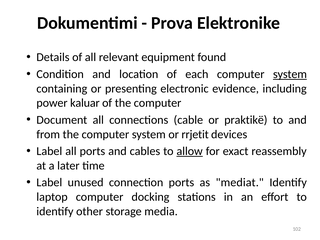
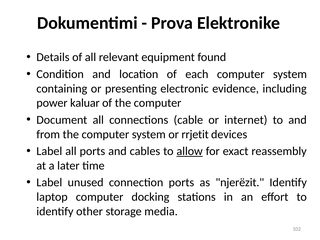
system at (290, 74) underline: present -> none
praktikë: praktikë -> internet
mediat: mediat -> njerëzit
